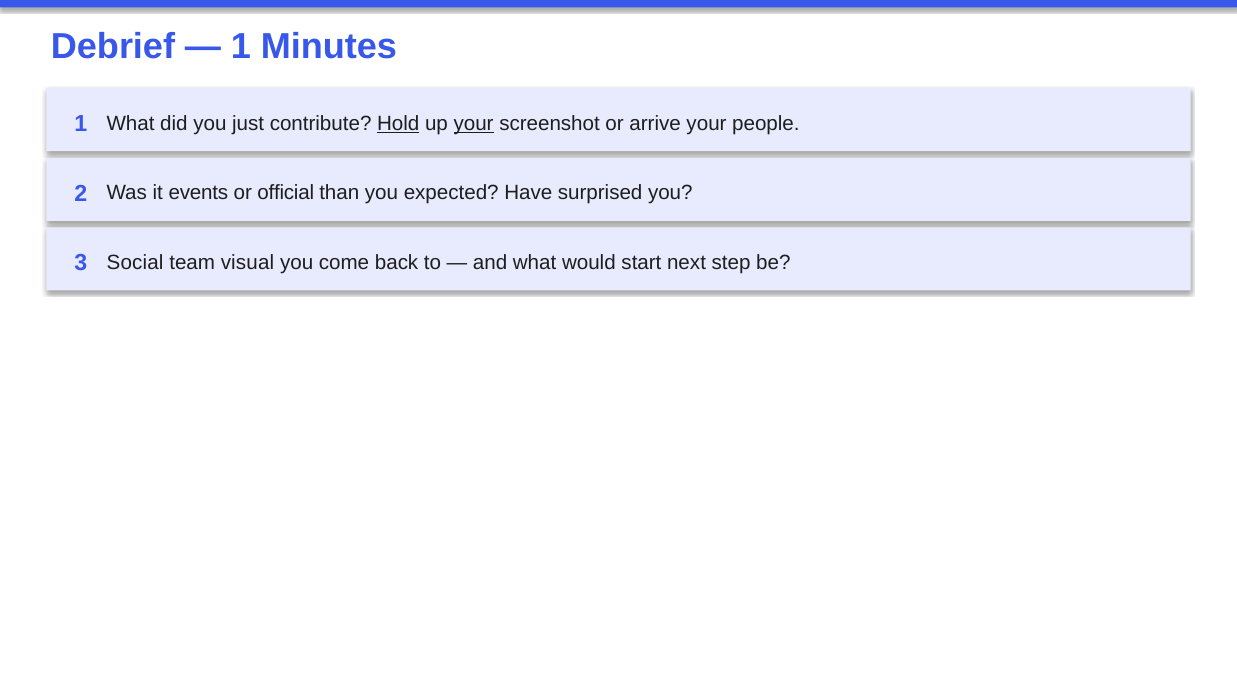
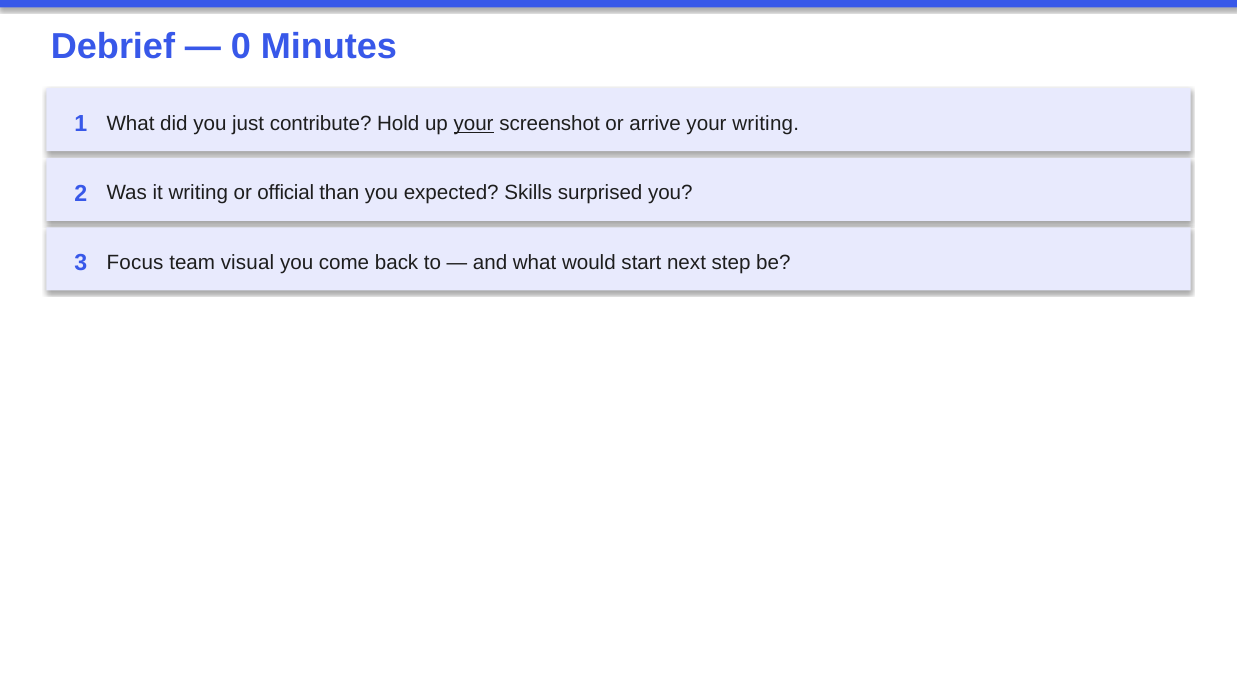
1 at (241, 47): 1 -> 0
Hold underline: present -> none
your people: people -> writing
it events: events -> writing
Have: Have -> Skills
Social: Social -> Focus
